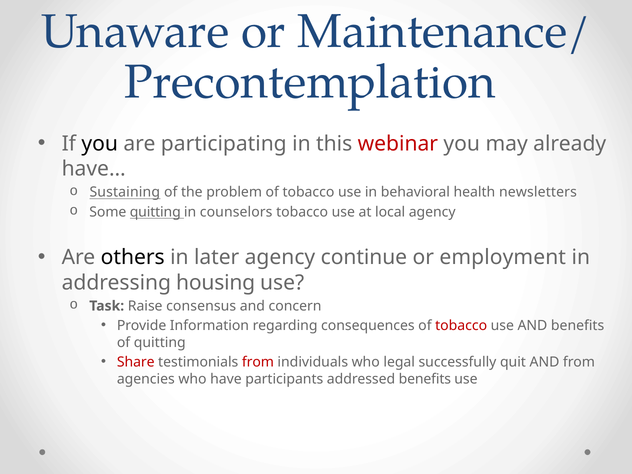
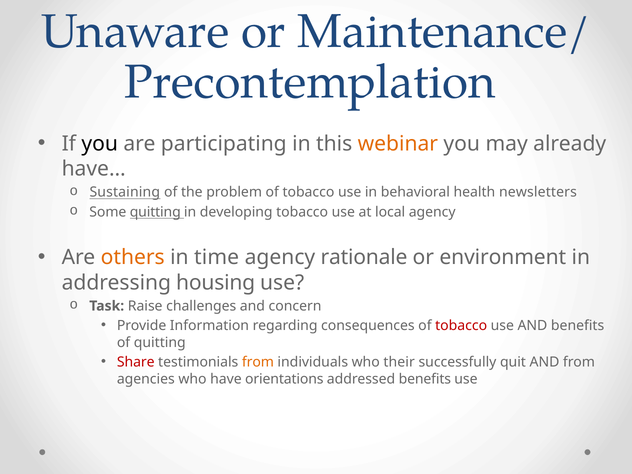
webinar colour: red -> orange
counselors: counselors -> developing
others colour: black -> orange
later: later -> time
continue: continue -> rationale
employment: employment -> environment
consensus: consensus -> challenges
from at (258, 362) colour: red -> orange
legal: legal -> their
participants: participants -> orientations
